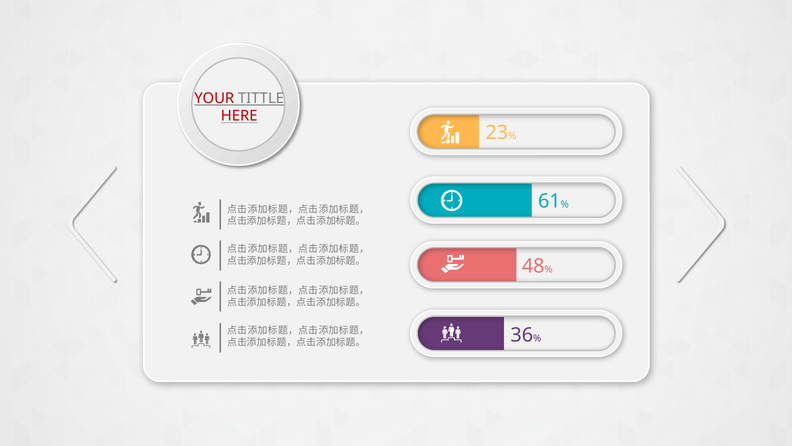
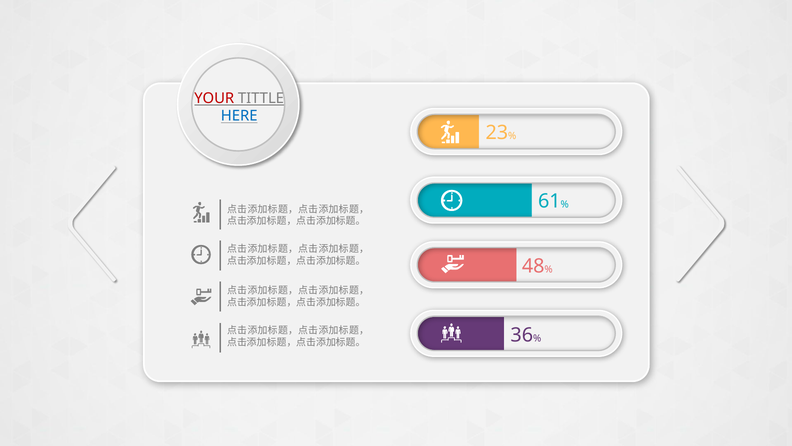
HERE colour: red -> blue
